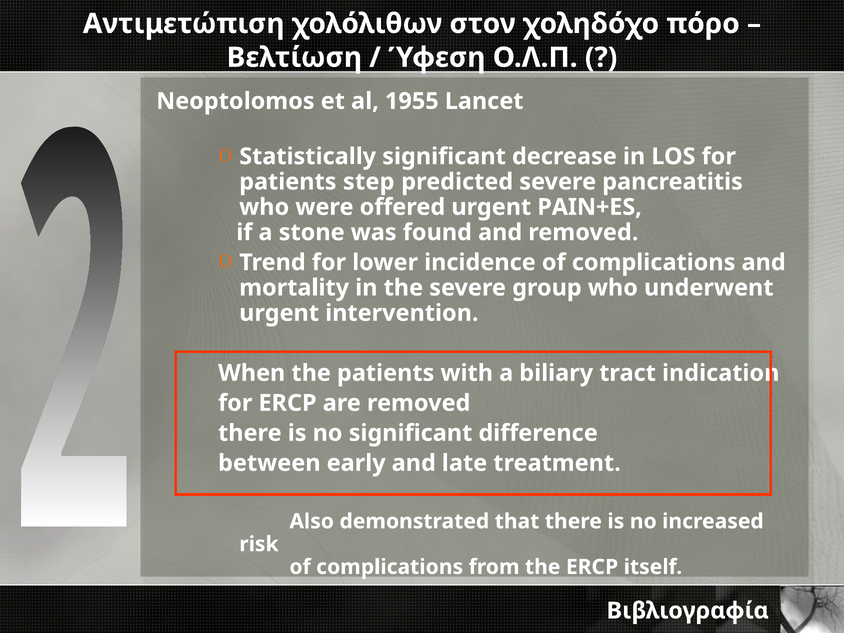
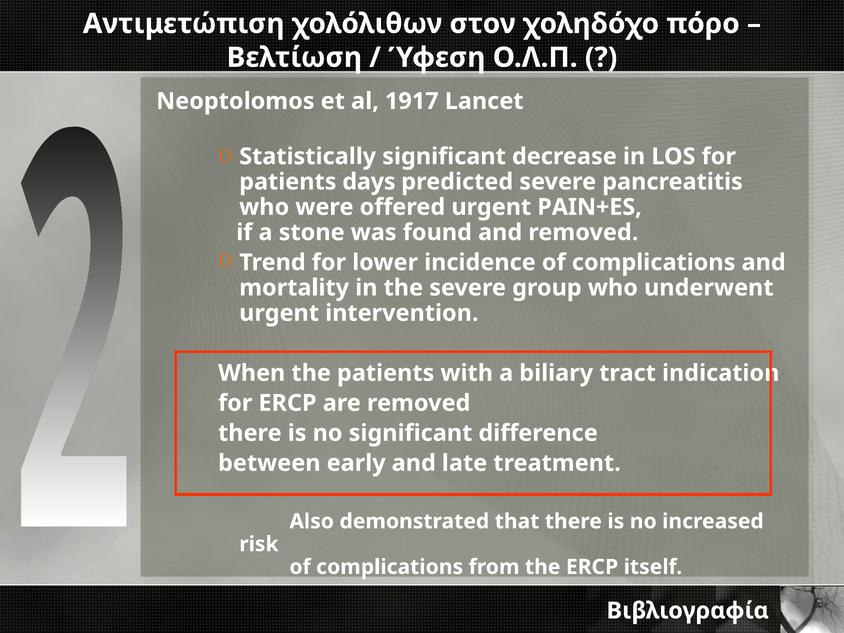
1955: 1955 -> 1917
step: step -> days
